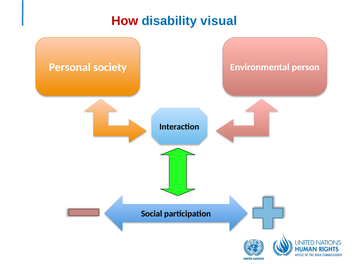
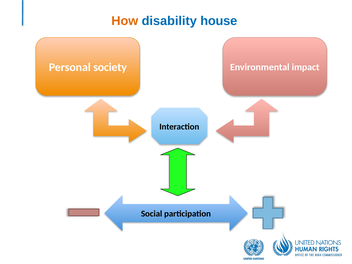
How colour: red -> orange
visual: visual -> house
person: person -> impact
